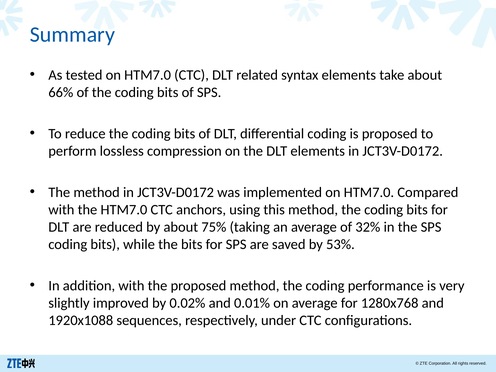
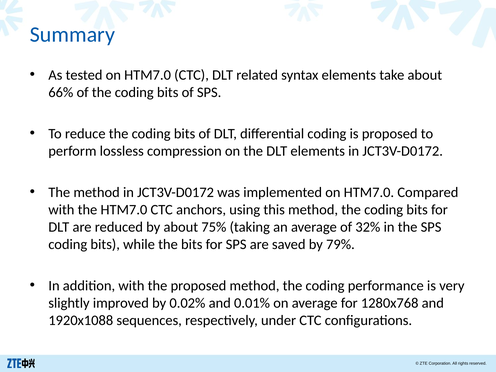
53%: 53% -> 79%
